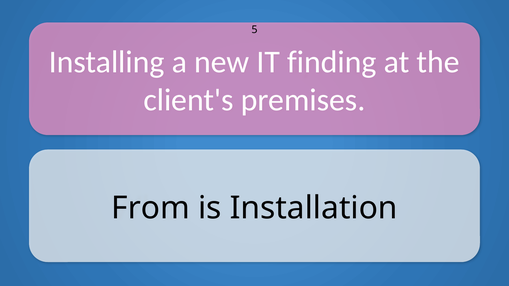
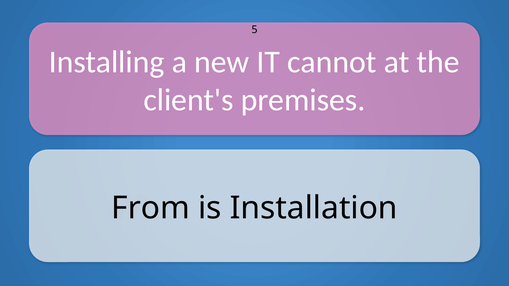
finding: finding -> cannot
